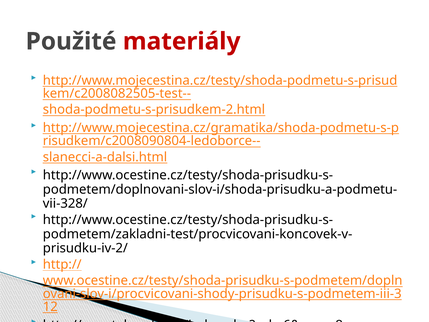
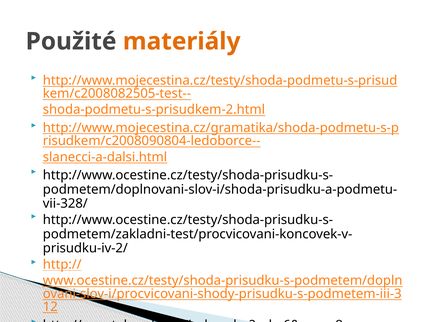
materiály colour: red -> orange
